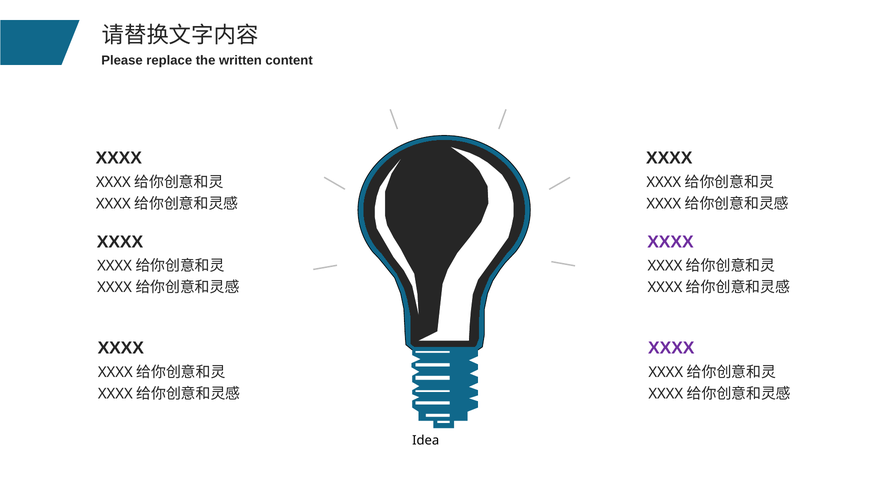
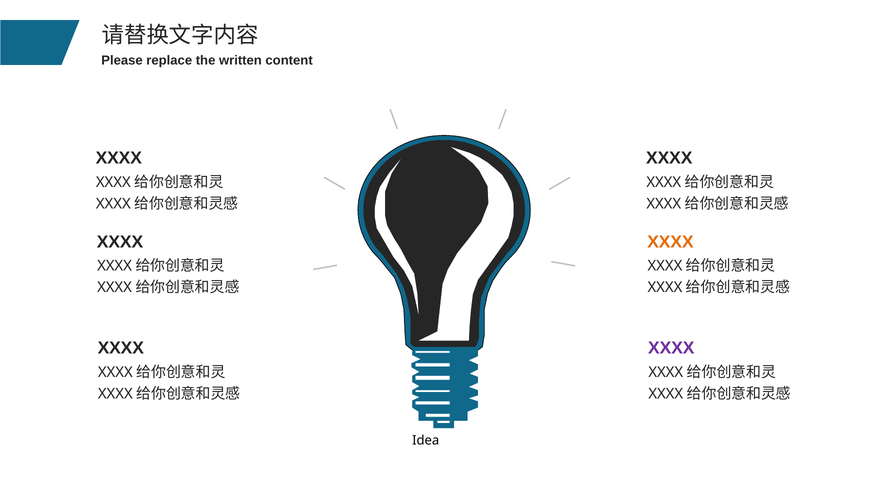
XXXX at (670, 242) colour: purple -> orange
